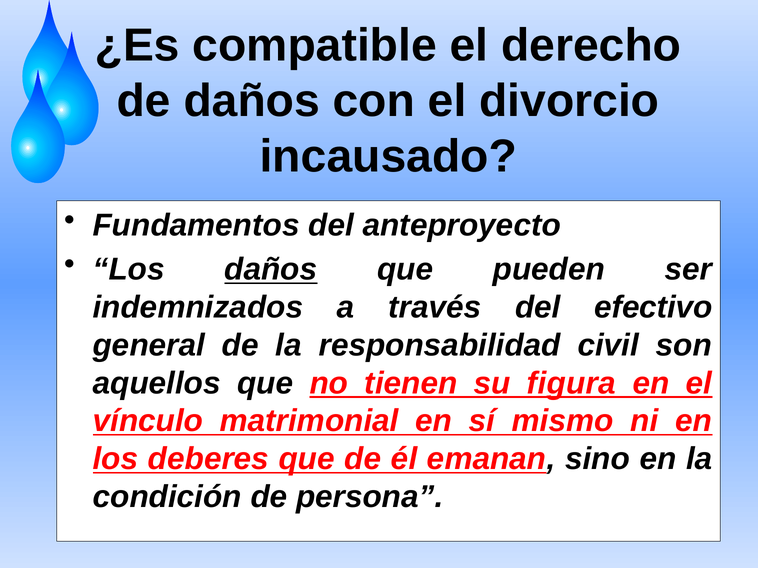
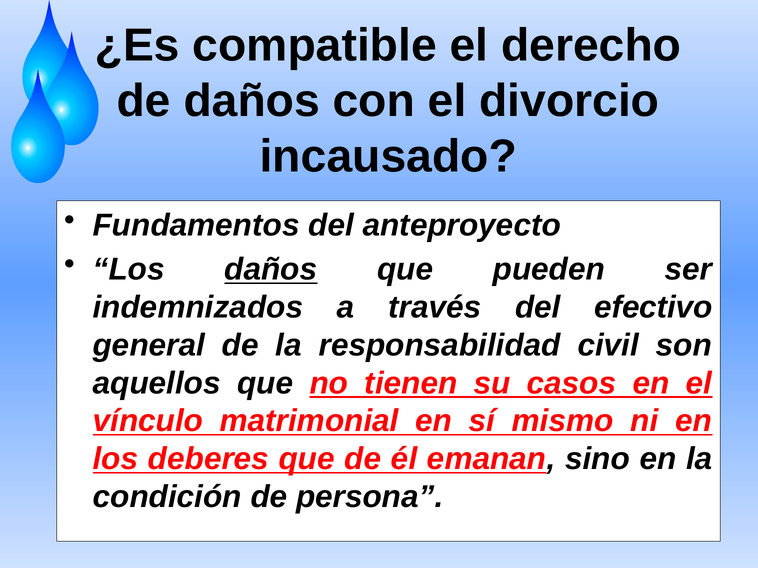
figura: figura -> casos
